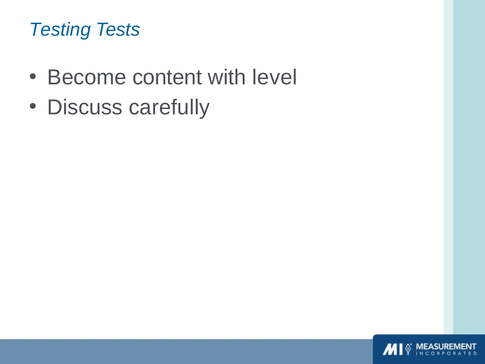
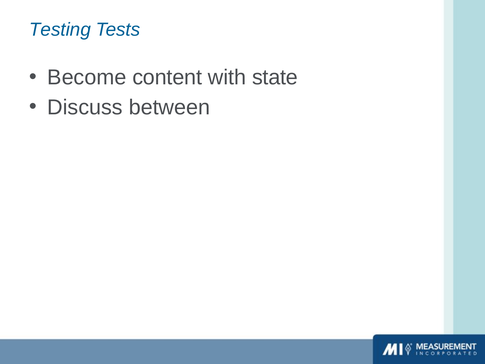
level: level -> state
carefully: carefully -> between
